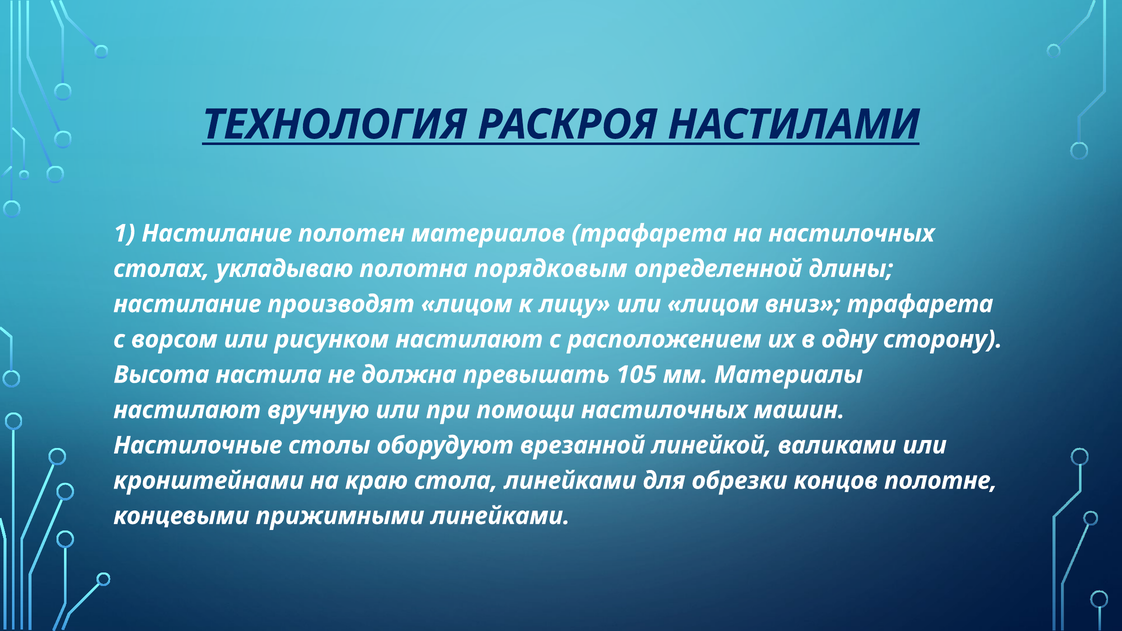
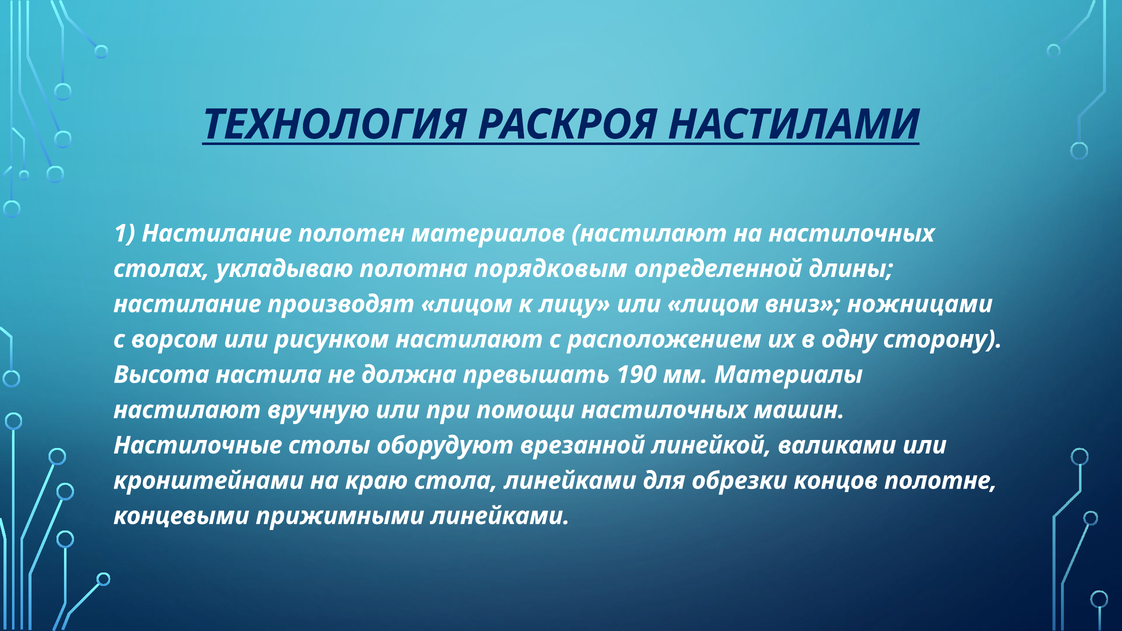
материалов трафарета: трафарета -> настилают
вниз трафарета: трафарета -> ножницами
105: 105 -> 190
